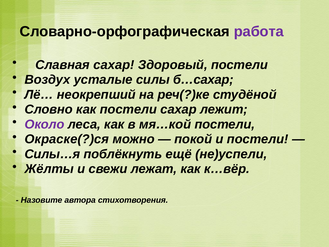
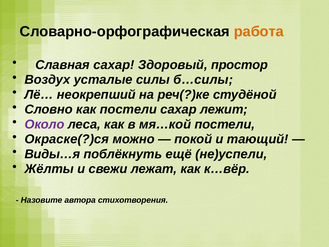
работа colour: purple -> orange
Здоровый постели: постели -> простор
б…сахар: б…сахар -> б…силы
и постели: постели -> тающий
Силы…я: Силы…я -> Виды…я
